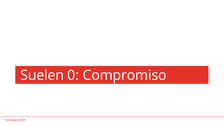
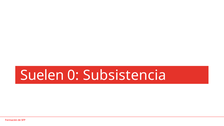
Compromiso: Compromiso -> Subsistencia
